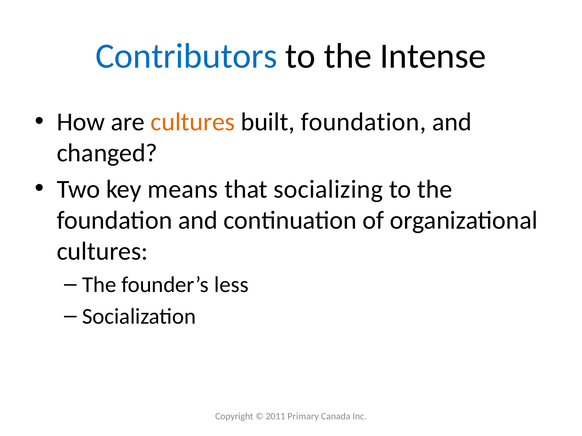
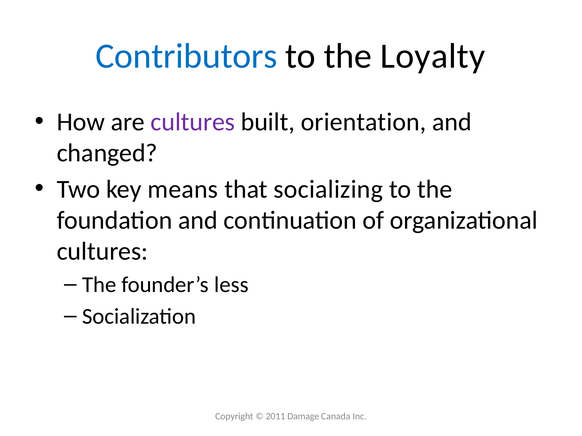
Intense: Intense -> Loyalty
cultures at (193, 122) colour: orange -> purple
built foundation: foundation -> orientation
Primary: Primary -> Damage
